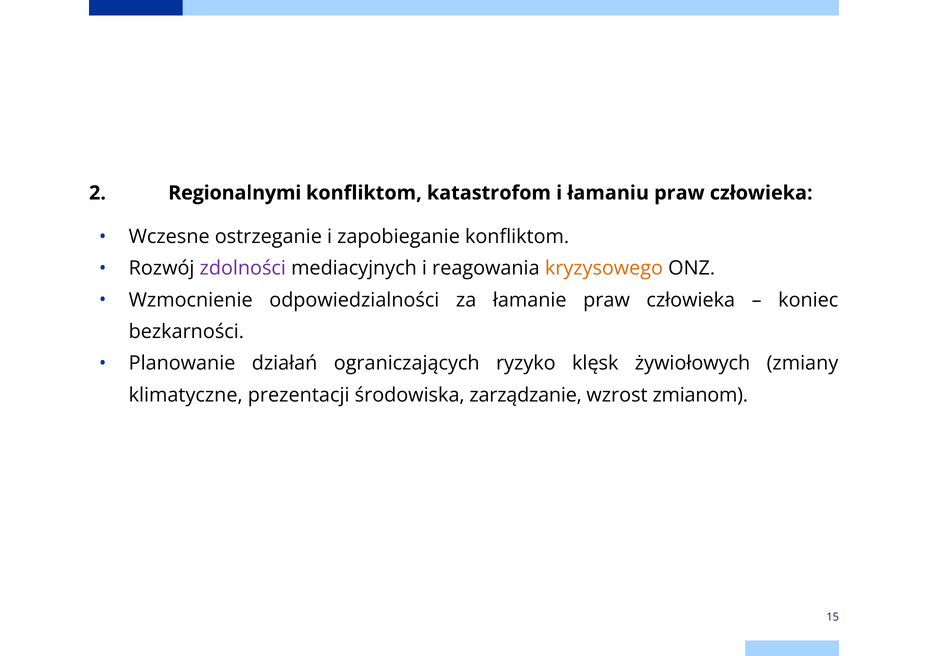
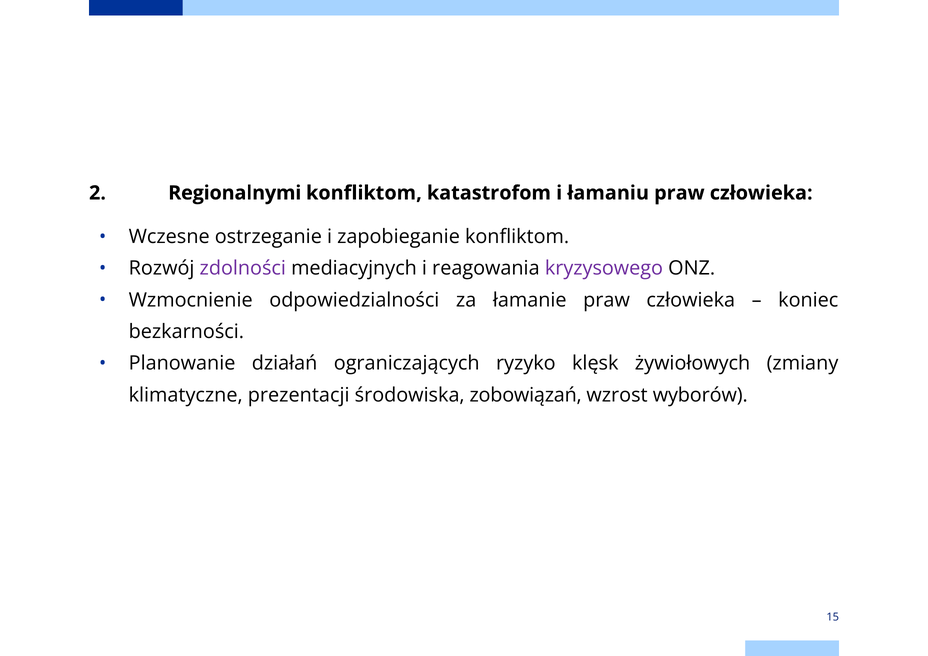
kryzysowego colour: orange -> purple
zarządzanie: zarządzanie -> zobowiązań
zmianom: zmianom -> wyborów
